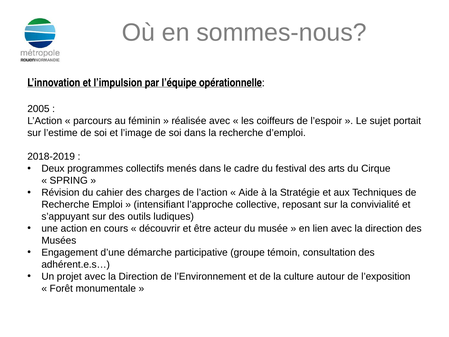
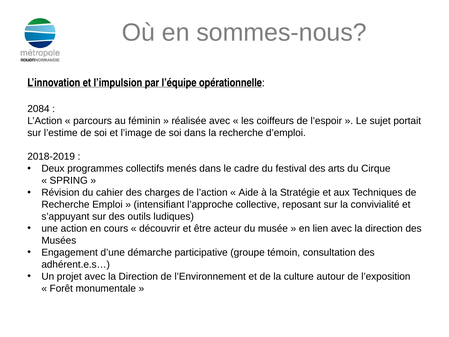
2005: 2005 -> 2084
